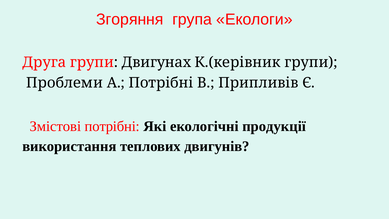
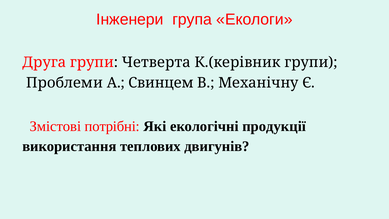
Згоряння: Згоряння -> Інженери
Двигунах: Двигунах -> Четверта
А Потрібні: Потрібні -> Свинцем
Припливів: Припливів -> Механічну
